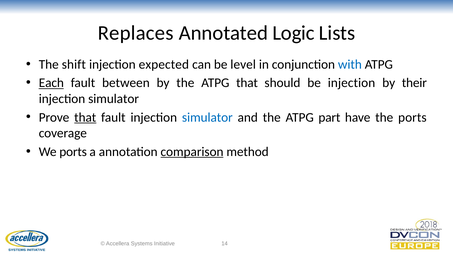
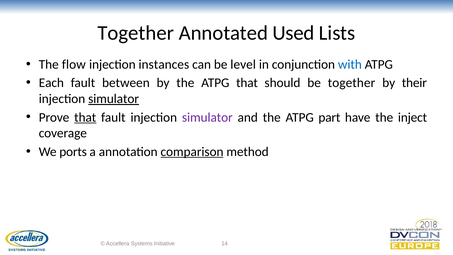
Replaces at (136, 33): Replaces -> Together
Logic: Logic -> Used
shift: shift -> flow
expected: expected -> instances
Each underline: present -> none
be injection: injection -> together
simulator at (114, 99) underline: none -> present
simulator at (207, 117) colour: blue -> purple
the ports: ports -> inject
